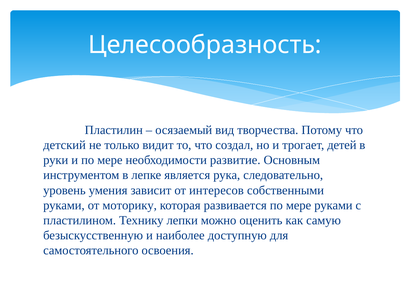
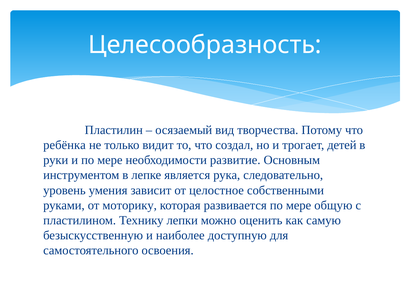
детский: детский -> ребёнка
интересов: интересов -> целостное
мере руками: руками -> общую
